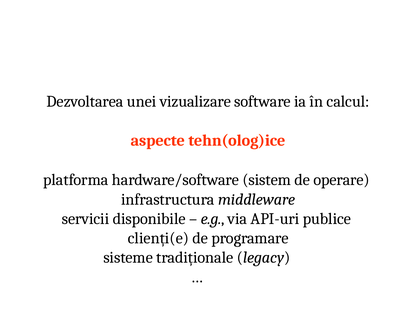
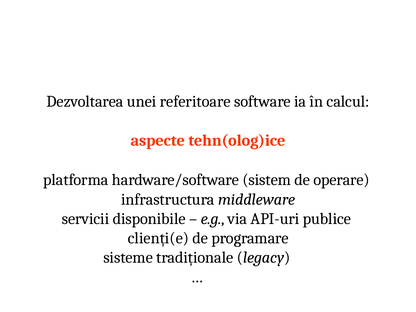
vizualizare: vizualizare -> referitoare
